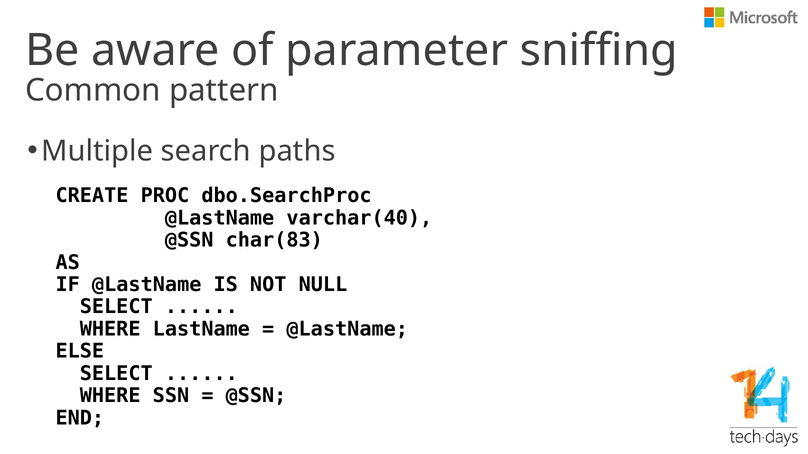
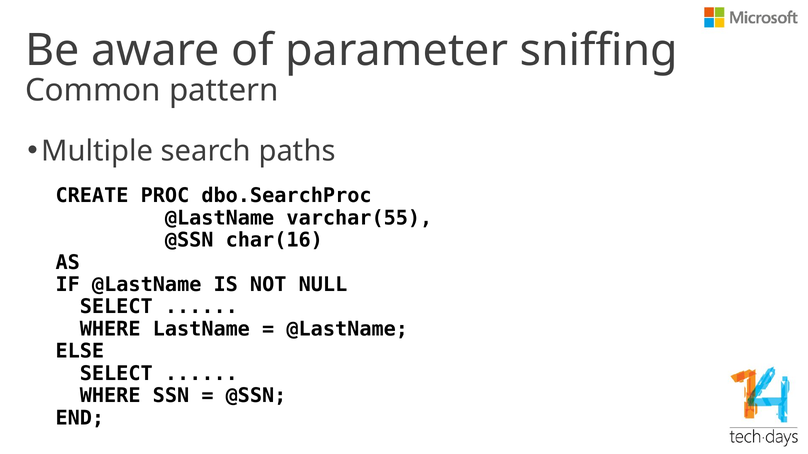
varchar(40: varchar(40 -> varchar(55
char(83: char(83 -> char(16
